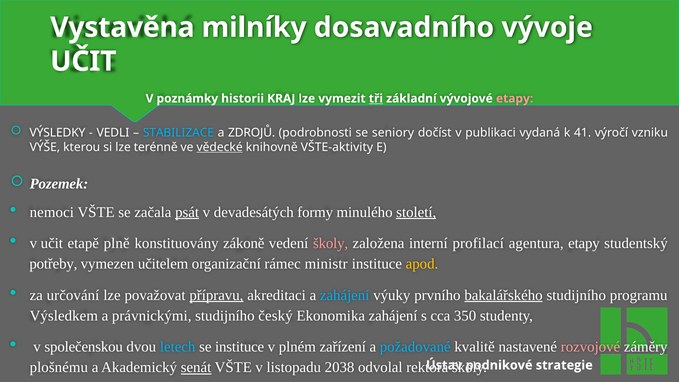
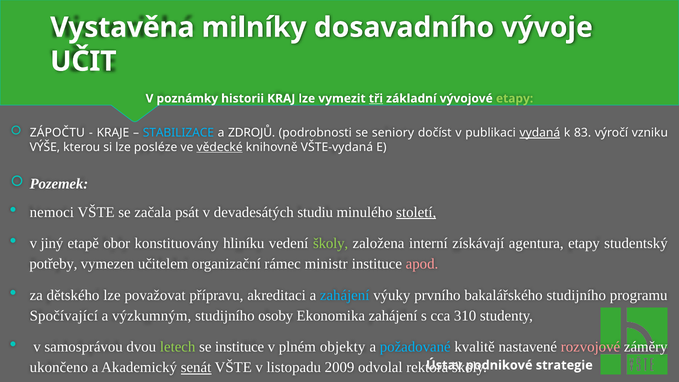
etapy at (515, 98) colour: pink -> light green
VÝSLEDKY: VÝSLEDKY -> ZÁPOČTU
VEDLI: VEDLI -> KRAJE
vydaná underline: none -> present
41: 41 -> 83
terénně: terénně -> posléze
VŠTE-aktivity: VŠTE-aktivity -> VŠTE-vydaná
psát underline: present -> none
formy: formy -> studiu
v učit: učit -> jiný
plně: plně -> obor
zákoně: zákoně -> hliníku
školy at (331, 244) colour: pink -> light green
profilací: profilací -> získávají
apod colour: yellow -> pink
určování: určování -> dětského
přípravu underline: present -> none
bakalářského underline: present -> none
Výsledkem: Výsledkem -> Spočívající
právnickými: právnickými -> výzkumným
český: český -> osoby
350: 350 -> 310
společenskou: společenskou -> samosprávou
letech colour: light blue -> light green
zařízení: zařízení -> objekty
plošnému: plošnému -> ukončeno
2038: 2038 -> 2009
